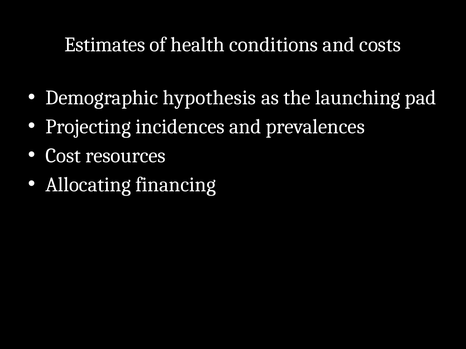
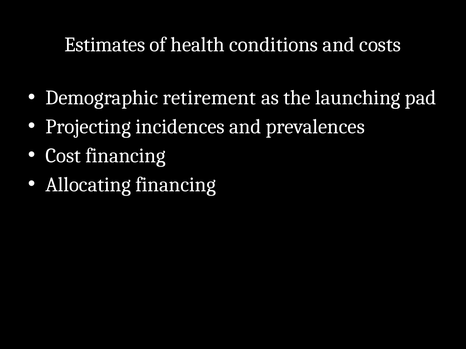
hypothesis: hypothesis -> retirement
Cost resources: resources -> financing
